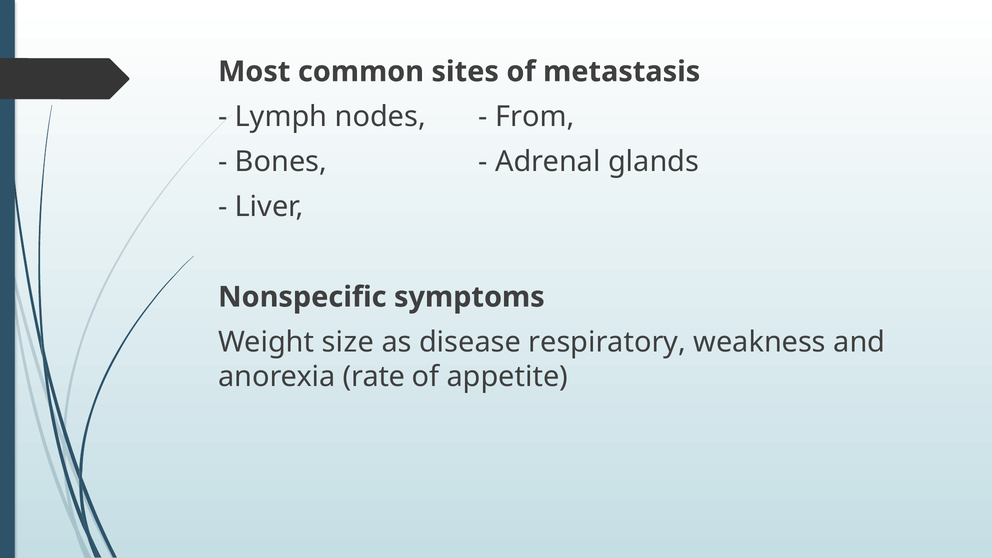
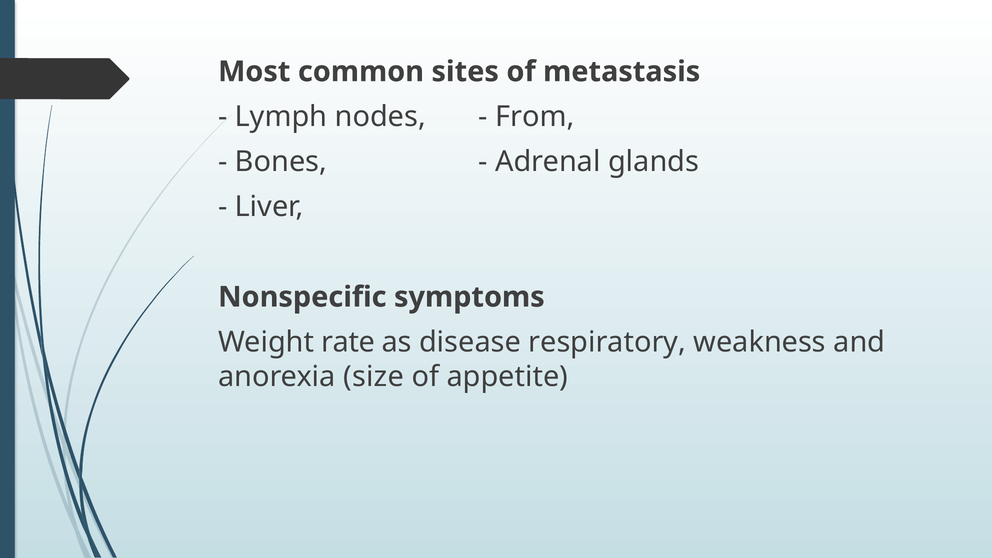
size: size -> rate
rate: rate -> size
